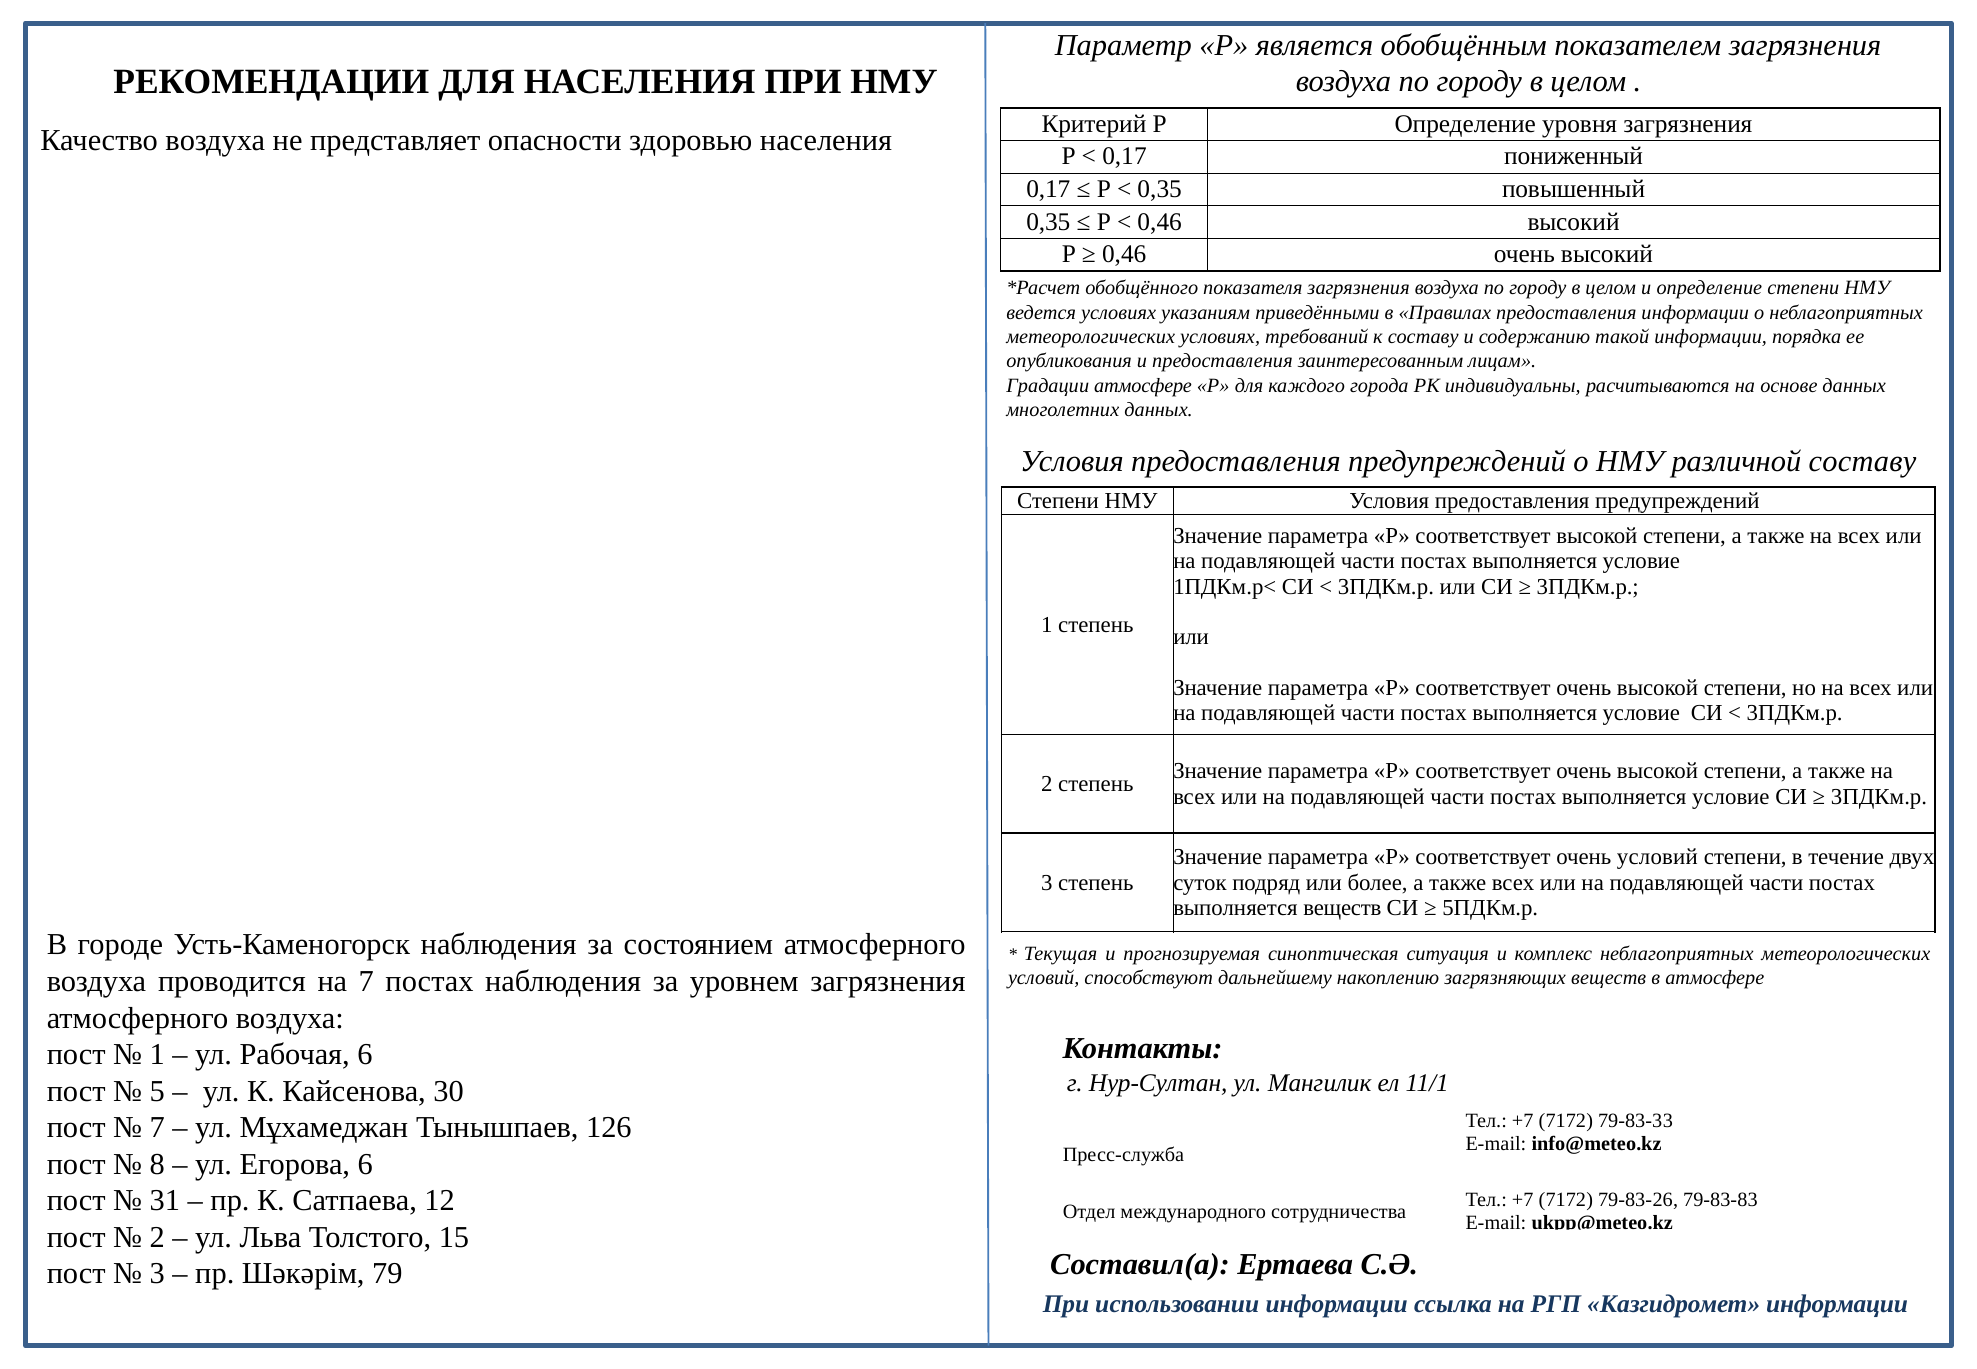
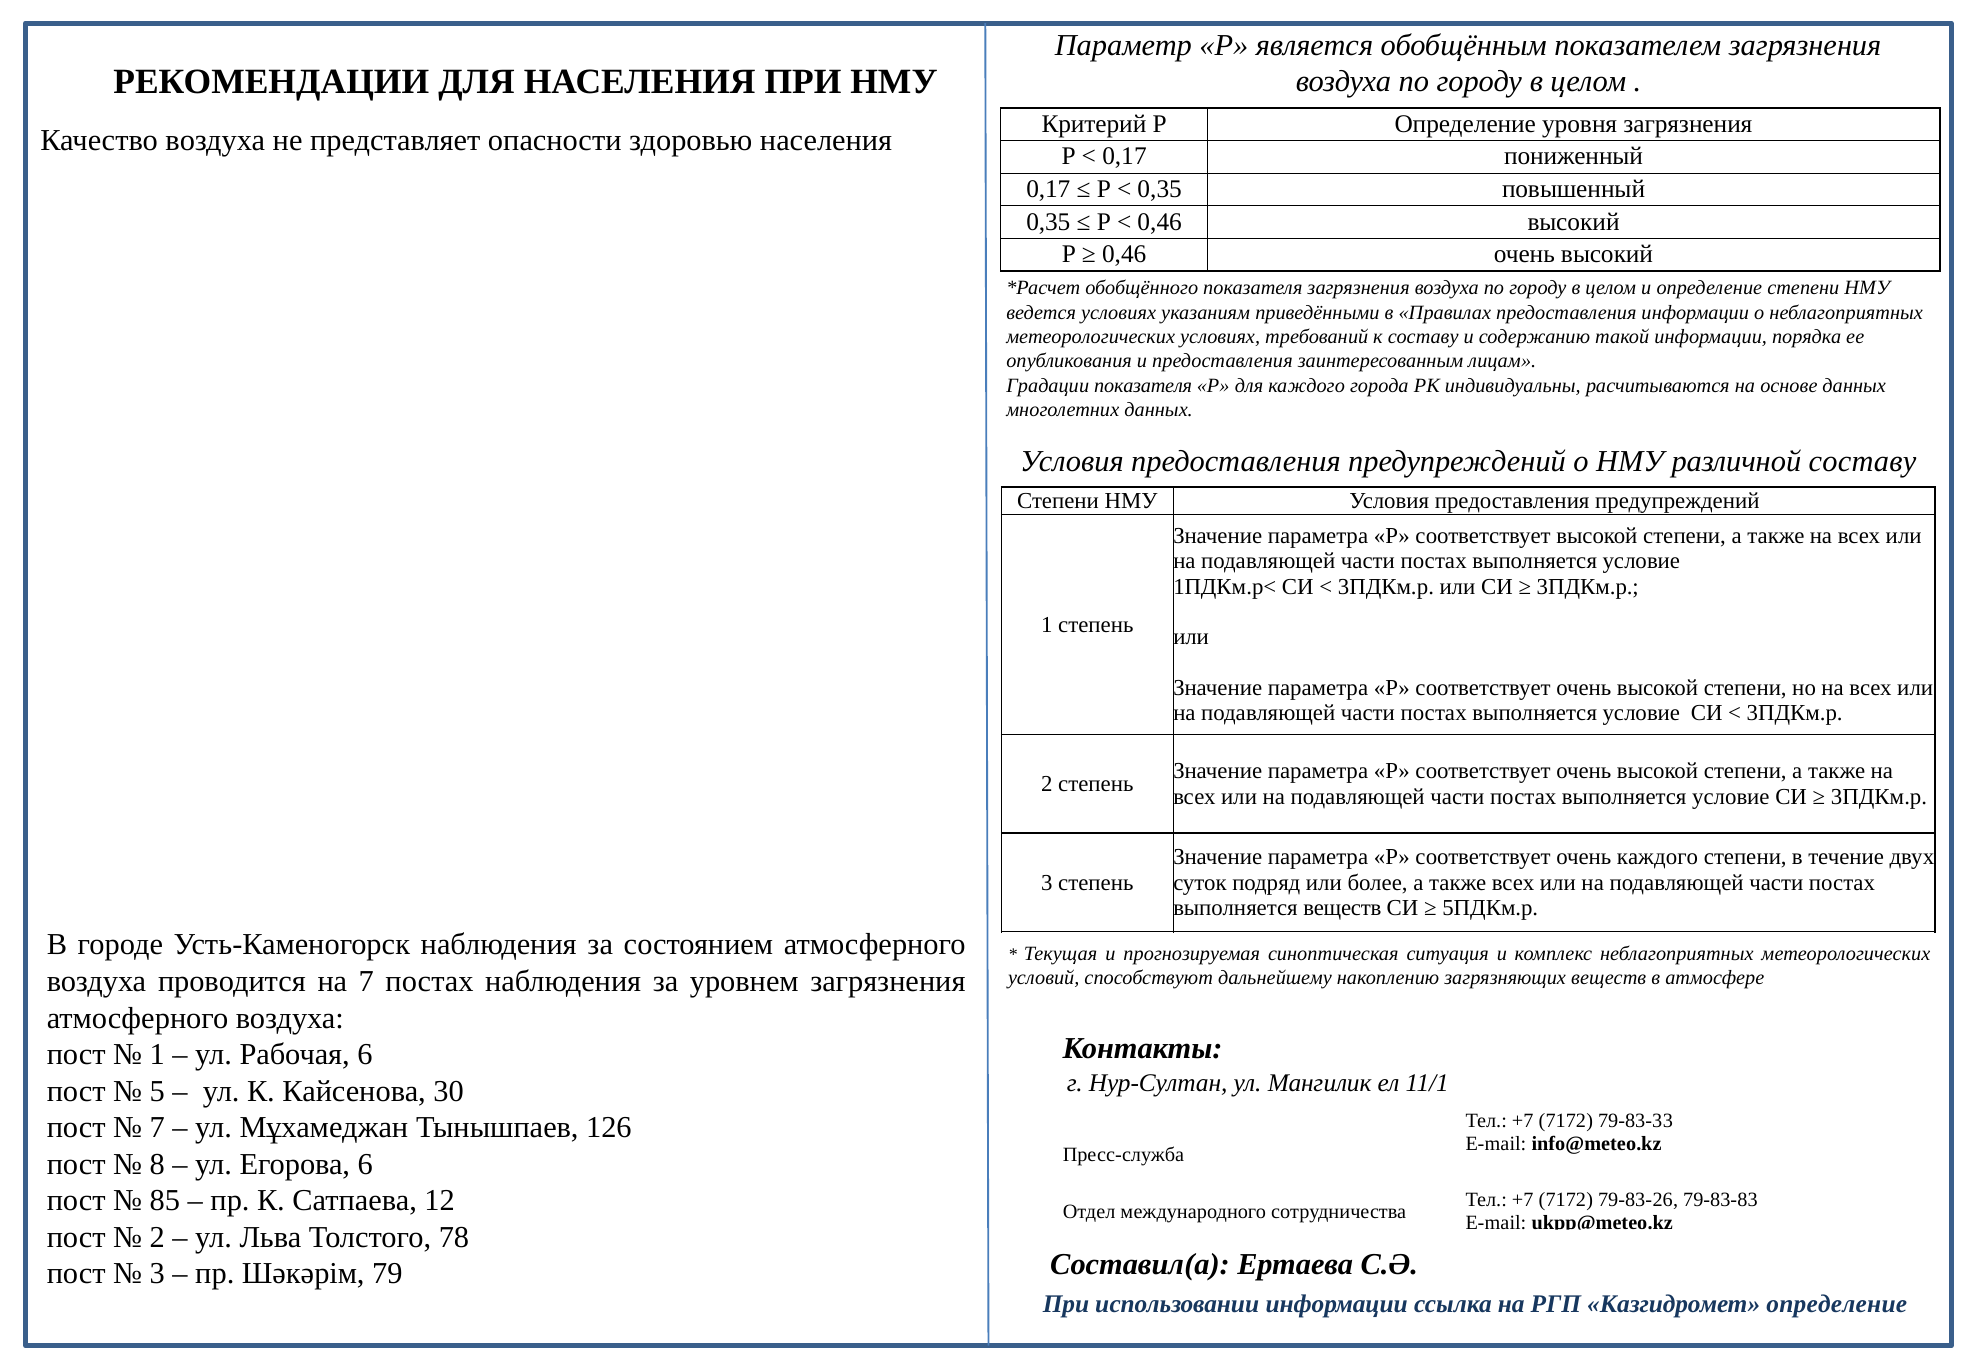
Градации атмосфере: атмосфере -> показателя
очень условий: условий -> каждого
31: 31 -> 85
15: 15 -> 78
Казгидромет информации: информации -> определение
